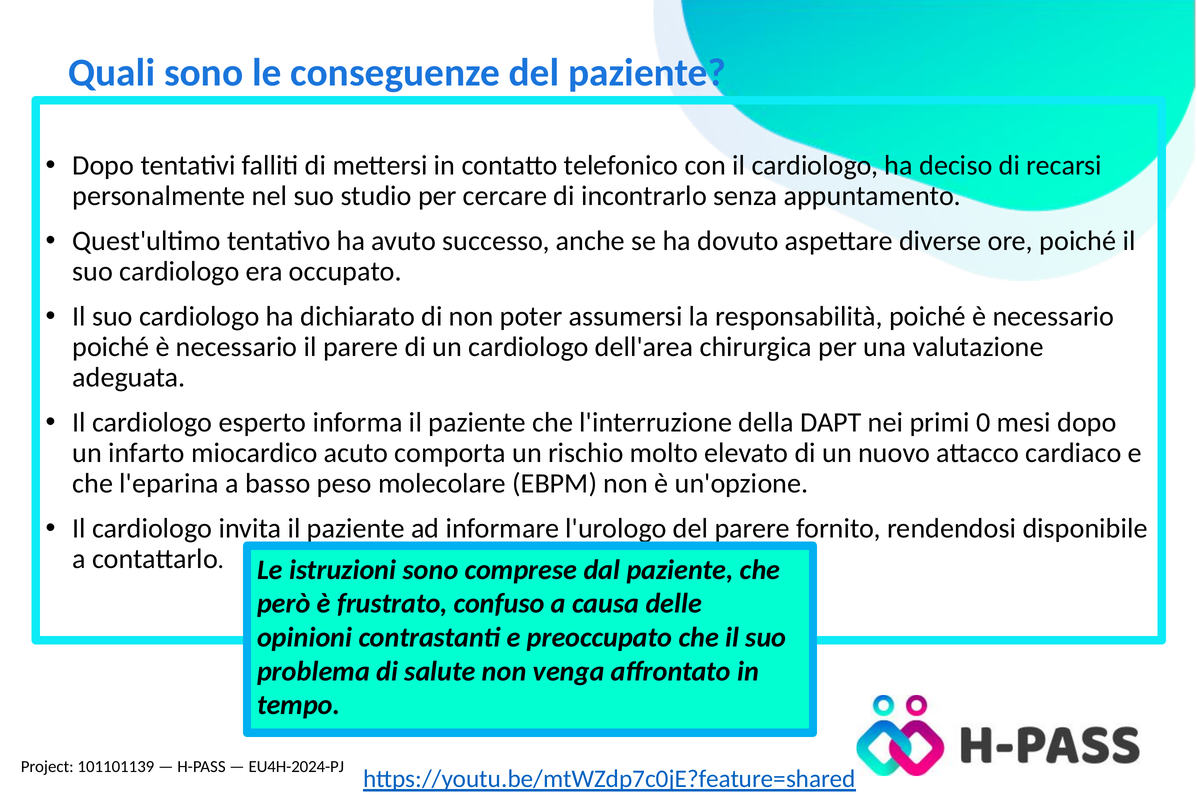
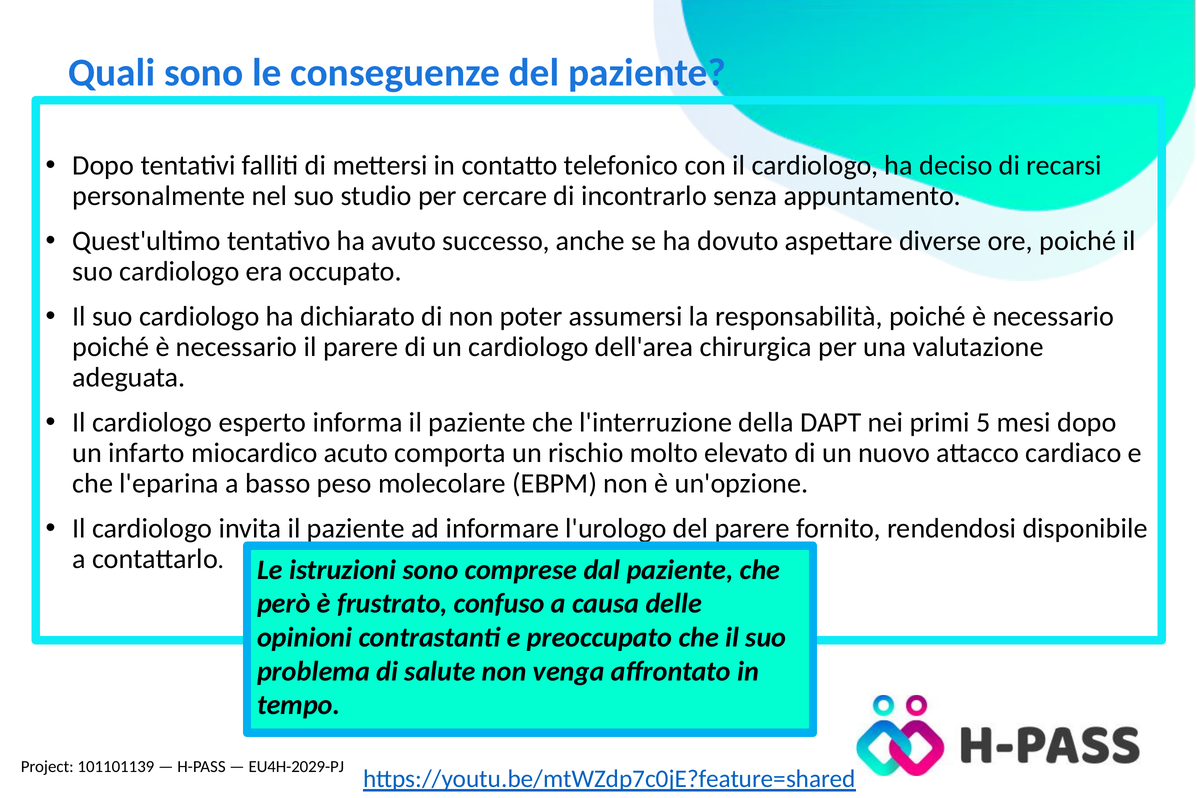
0: 0 -> 5
EU4H-2024-PJ: EU4H-2024-PJ -> EU4H-2029-PJ
